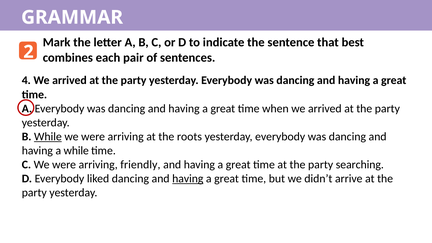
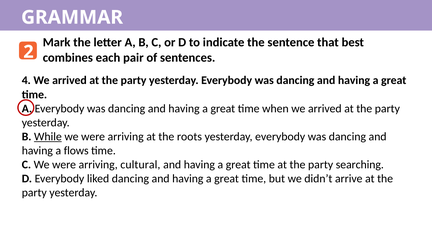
a while: while -> flows
friendly: friendly -> cultural
having at (188, 179) underline: present -> none
